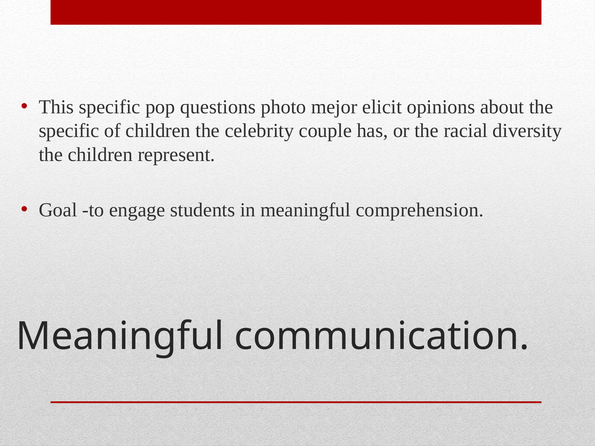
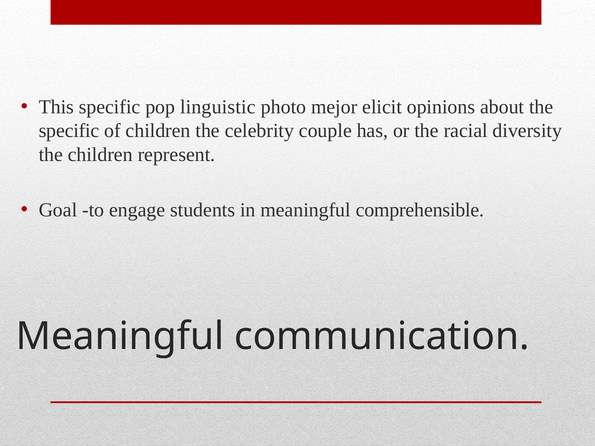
questions: questions -> linguistic
comprehension: comprehension -> comprehensible
